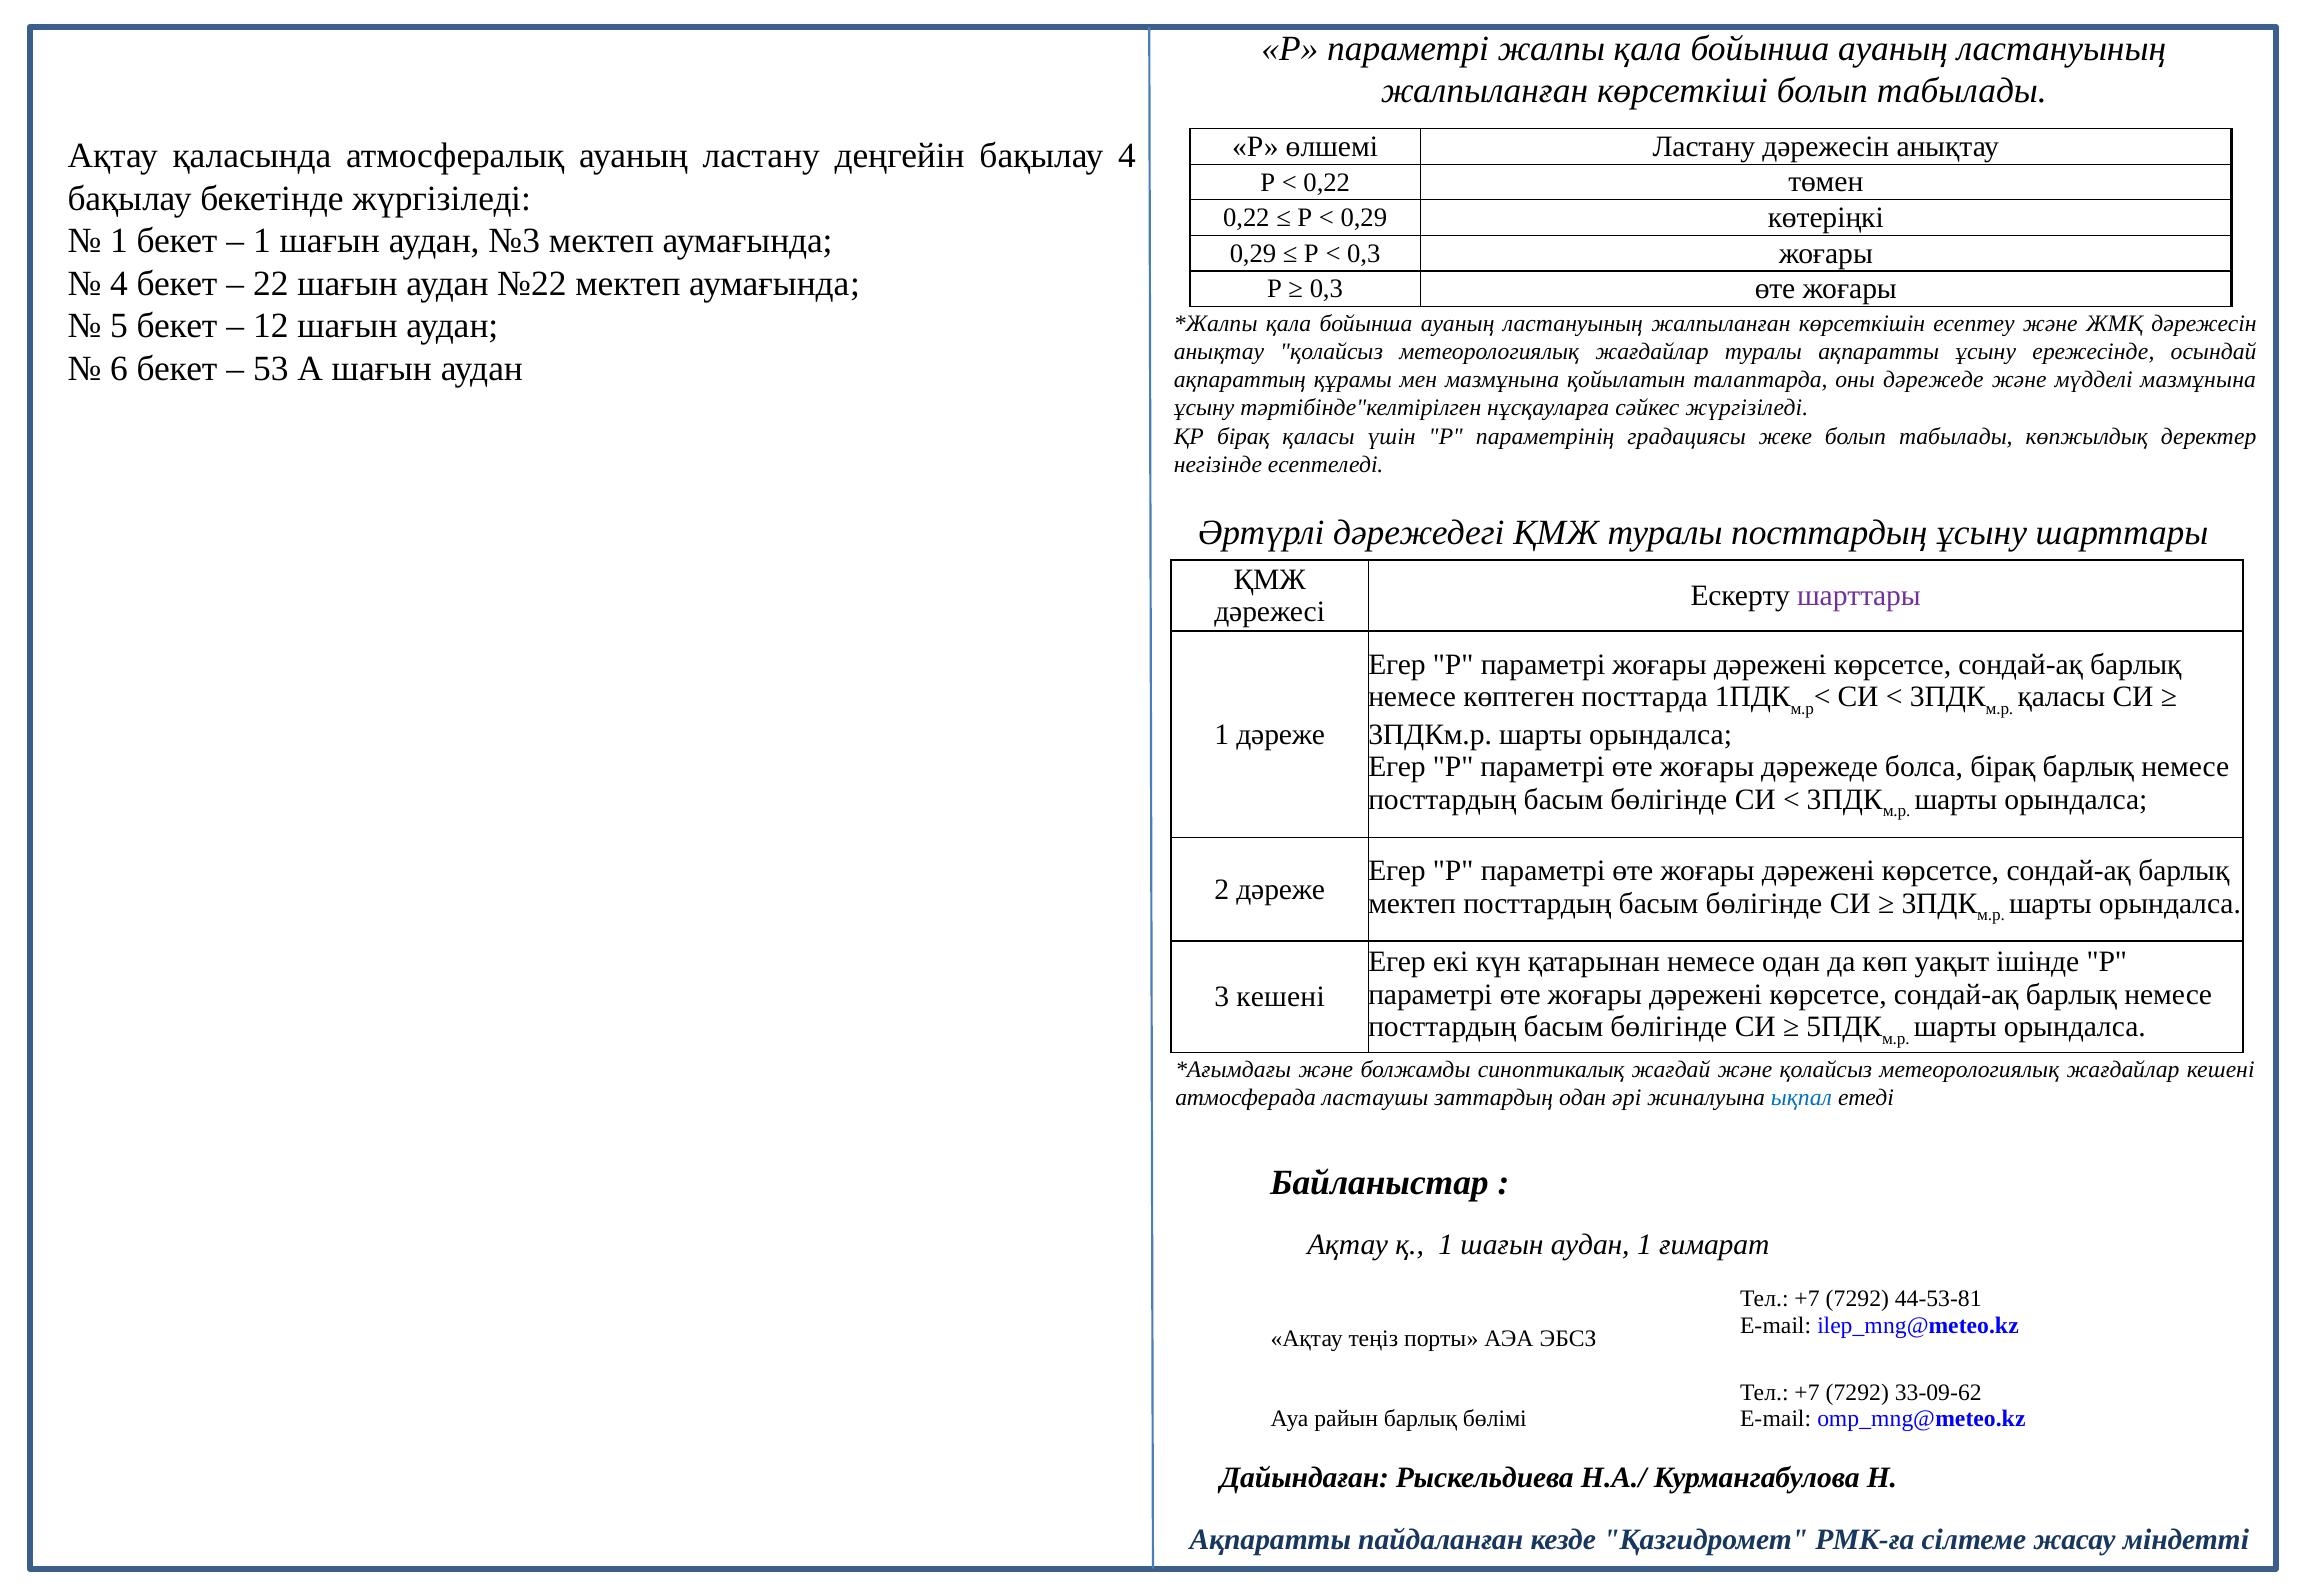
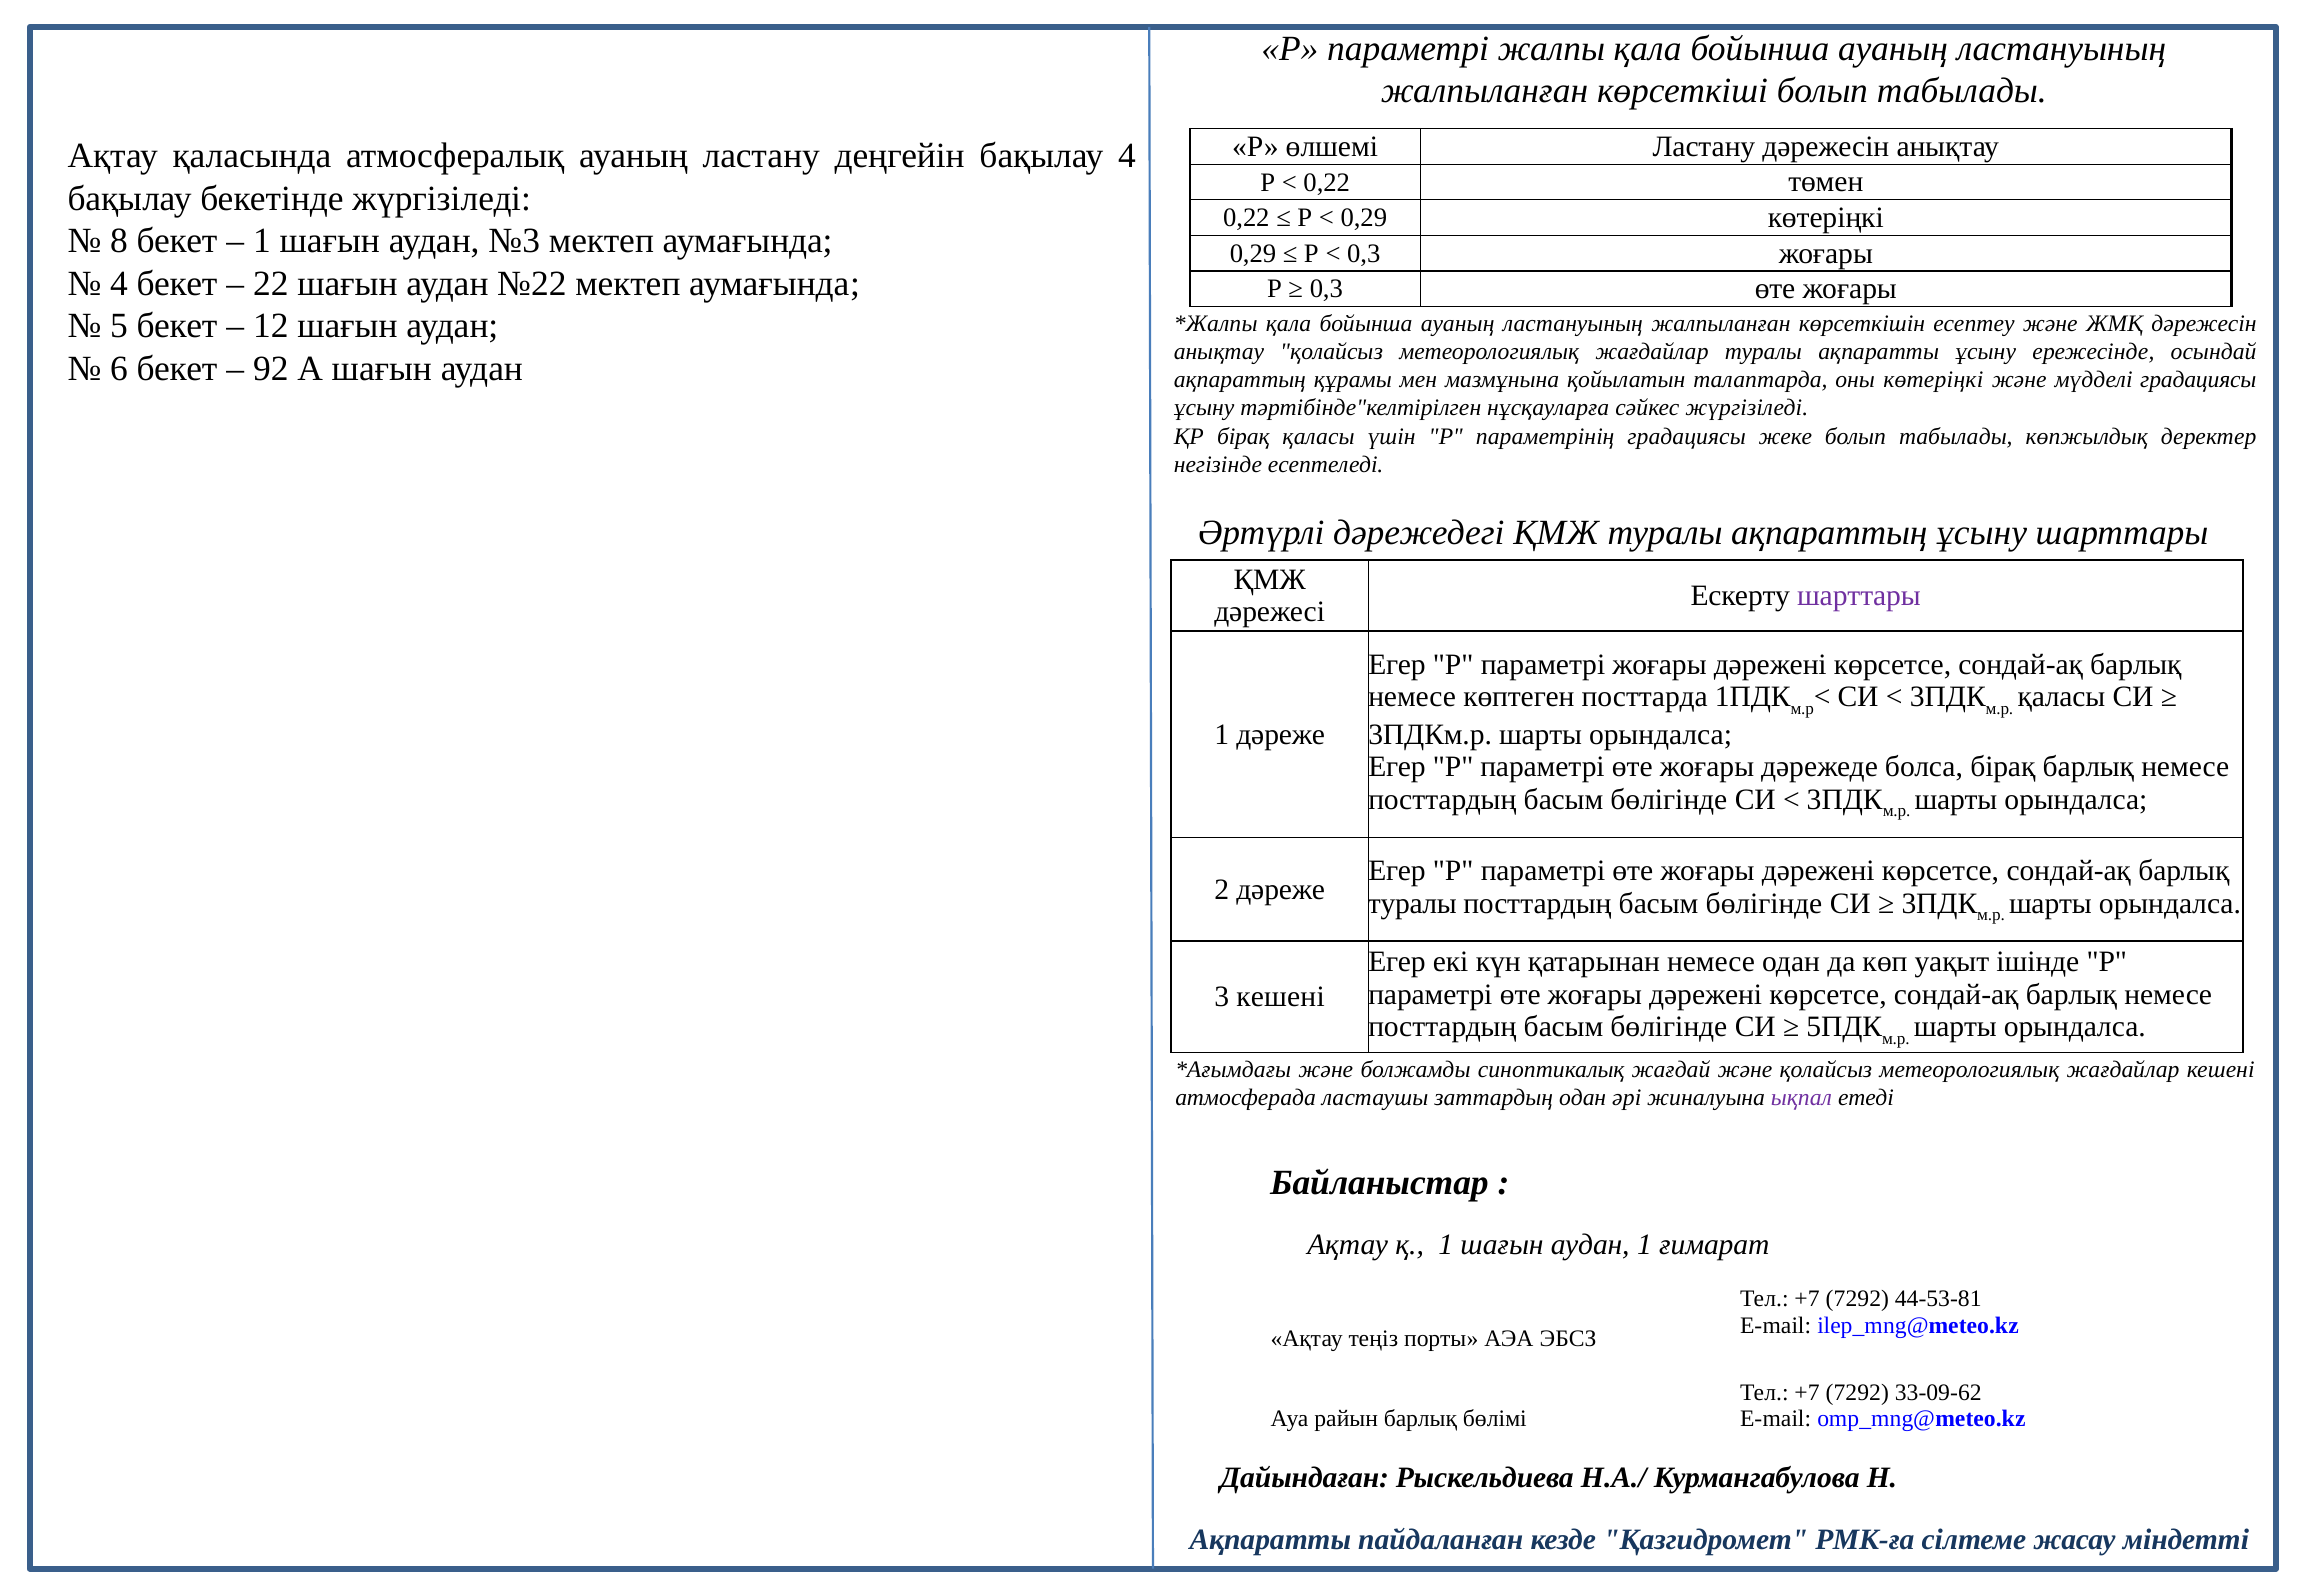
1 at (119, 241): 1 -> 8
53: 53 -> 92
оны дәрежеде: дәрежеде -> көтеріңкі
мүдделі мазмұнына: мазмұнына -> градациясы
туралы посттардың: посттардың -> ақпараттың
мектеп at (1412, 904): мектеп -> туралы
ықпал colour: blue -> purple
